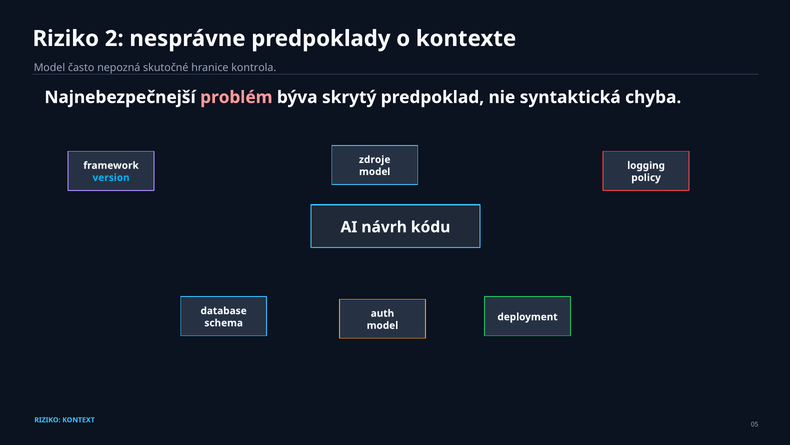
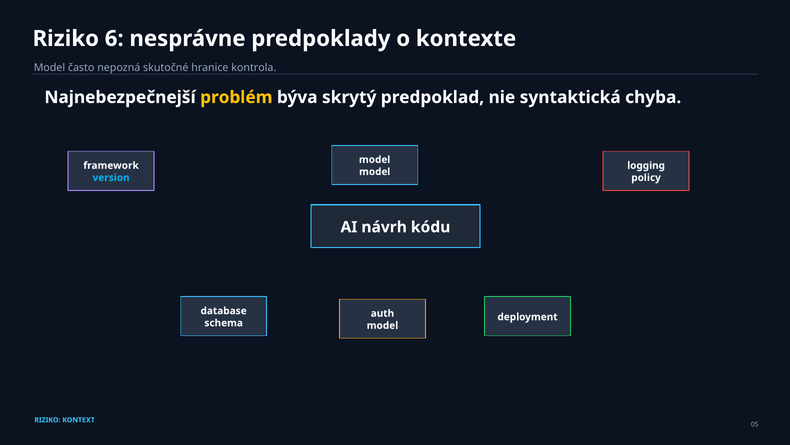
2: 2 -> 6
problém colour: pink -> yellow
zdroje at (375, 159): zdroje -> model
